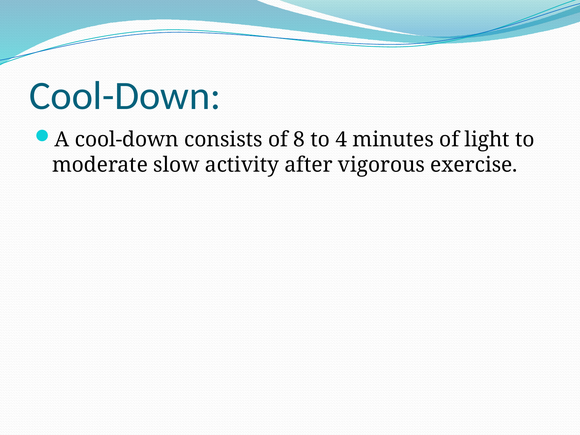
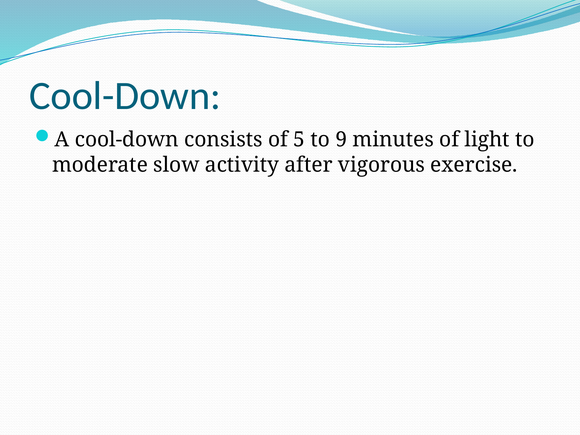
8: 8 -> 5
4: 4 -> 9
